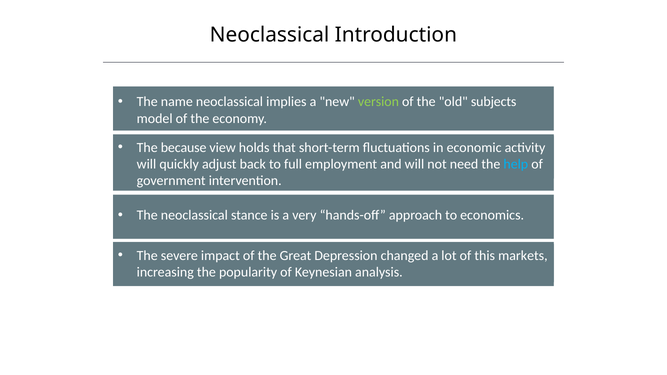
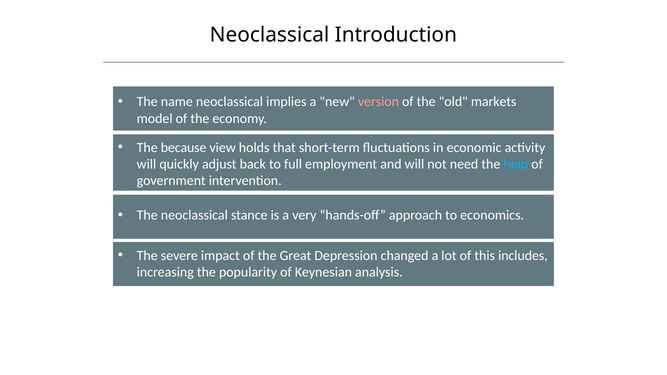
version colour: light green -> pink
subjects: subjects -> markets
markets: markets -> includes
